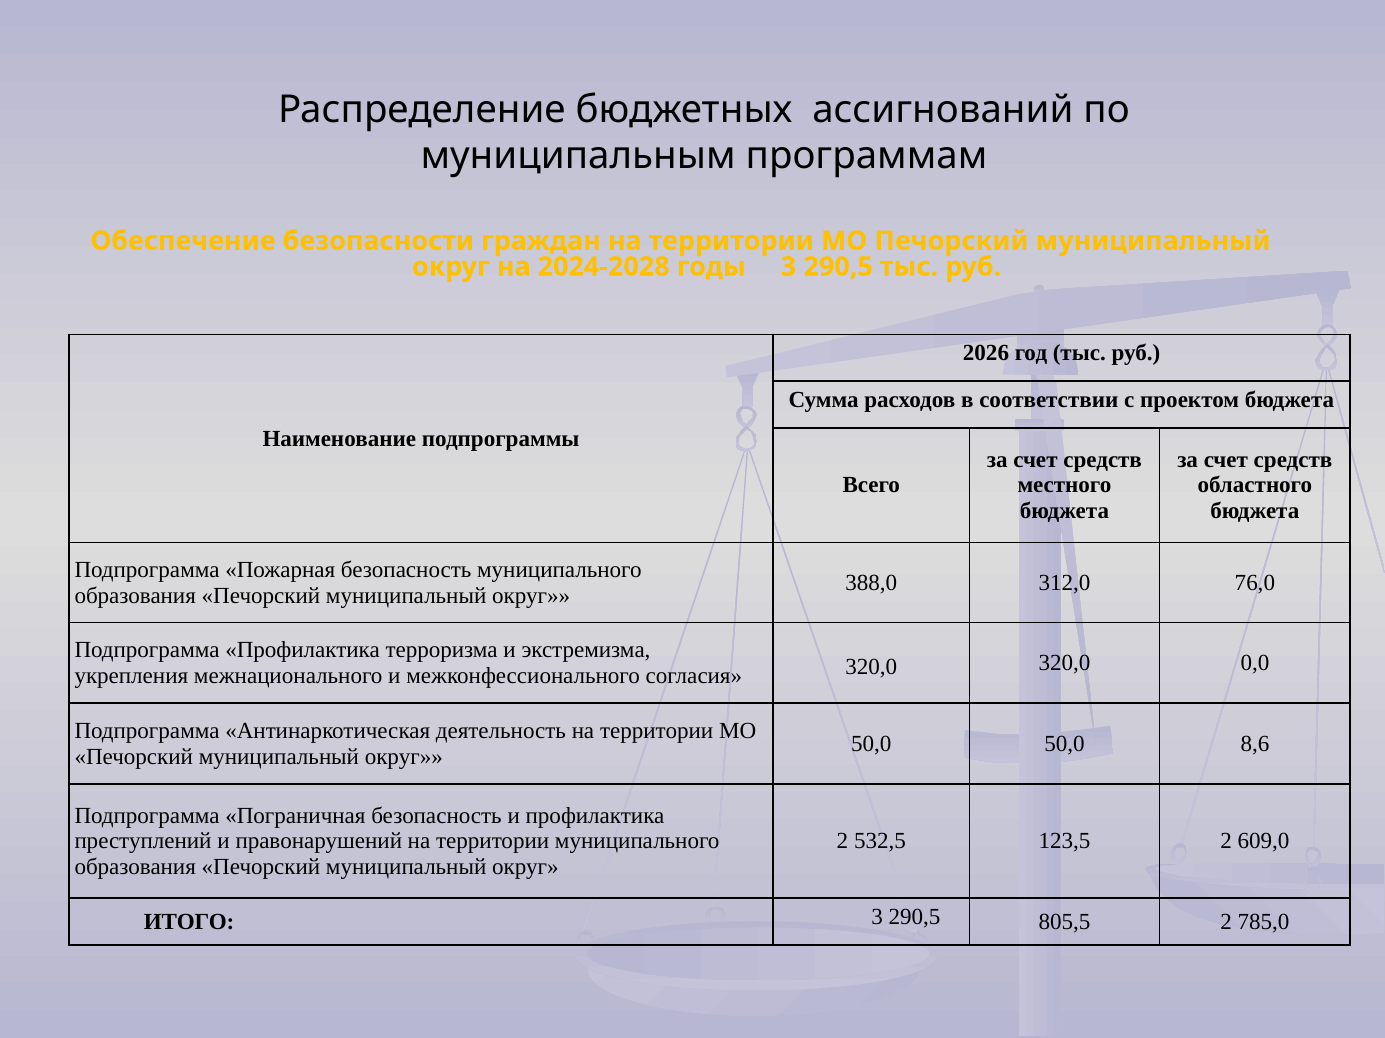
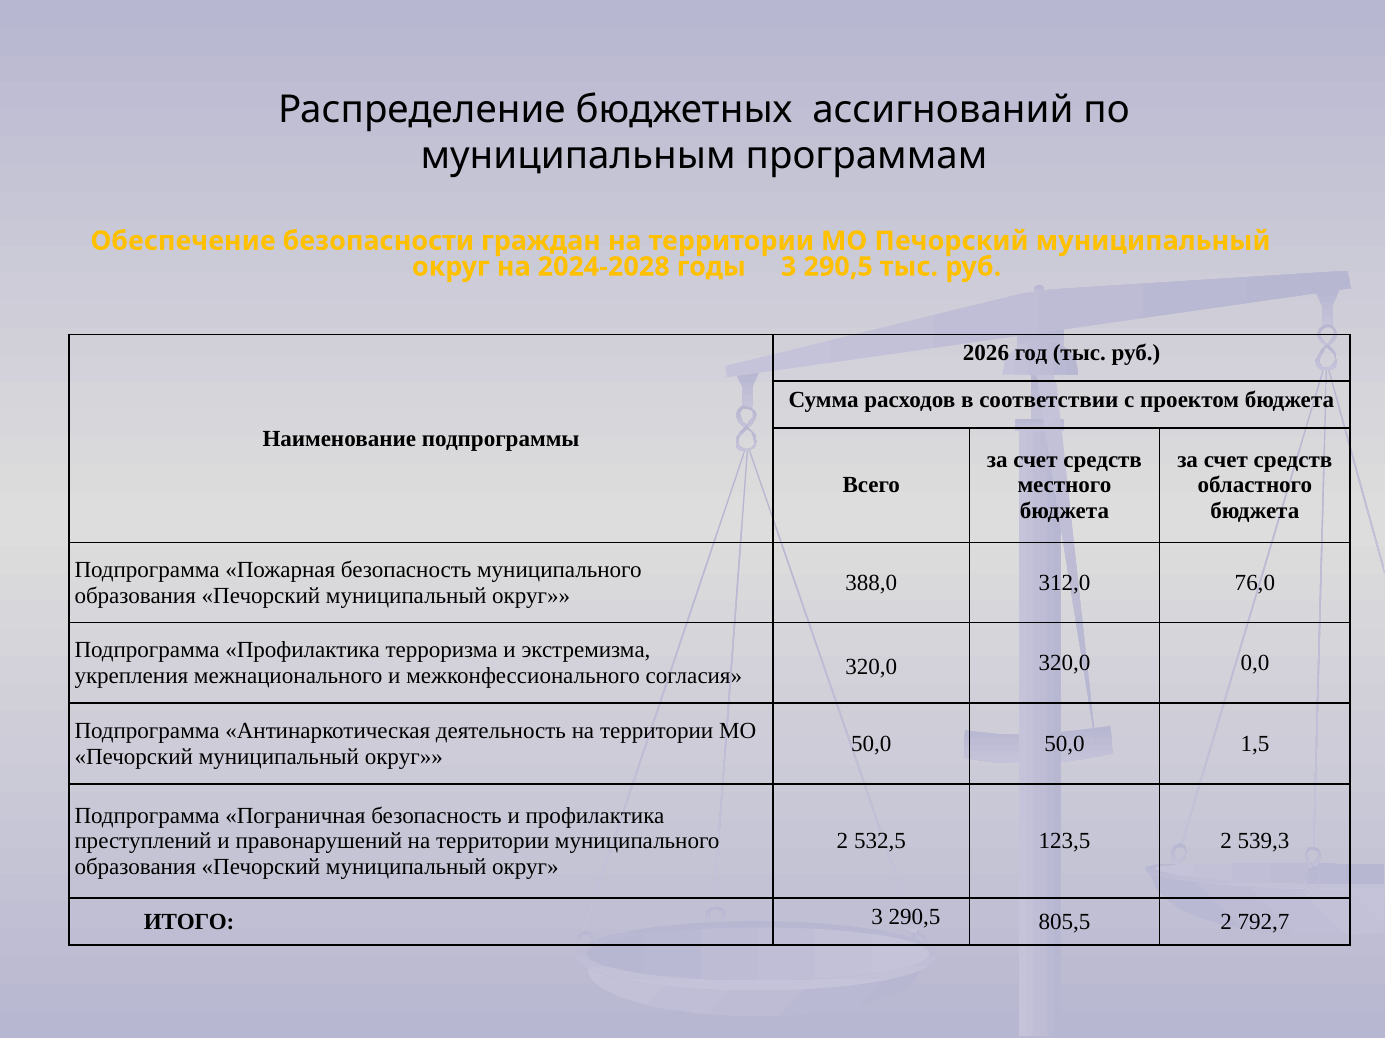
8,6: 8,6 -> 1,5
609,0: 609,0 -> 539,3
785,0: 785,0 -> 792,7
